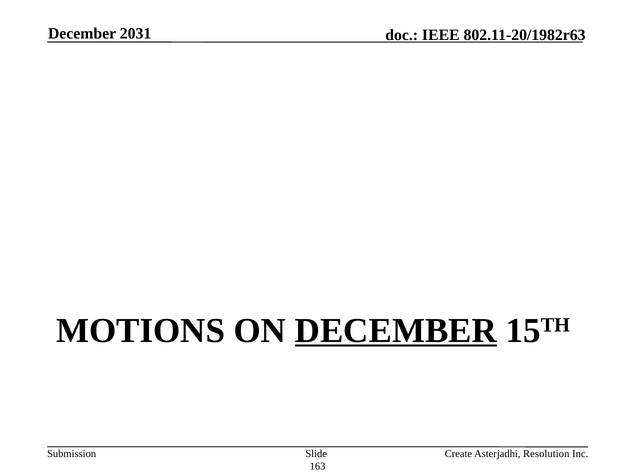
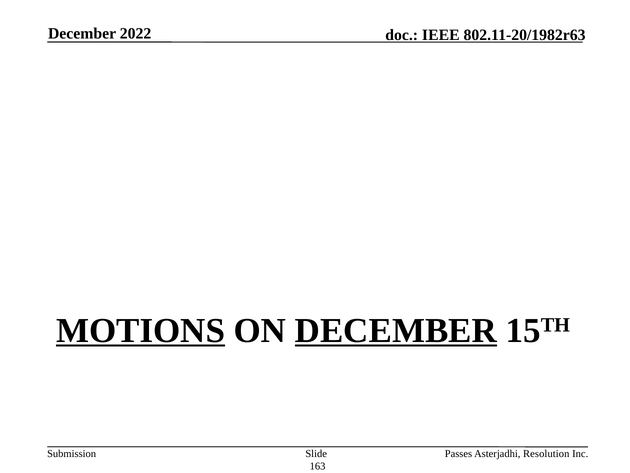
2031: 2031 -> 2022
MOTIONS underline: none -> present
Create: Create -> Passes
